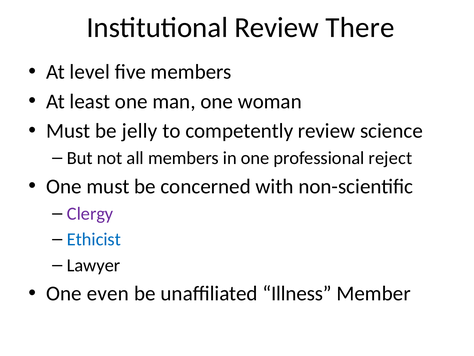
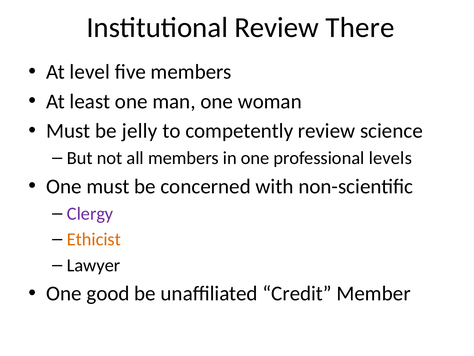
reject: reject -> levels
Ethicist colour: blue -> orange
even: even -> good
Illness: Illness -> Credit
